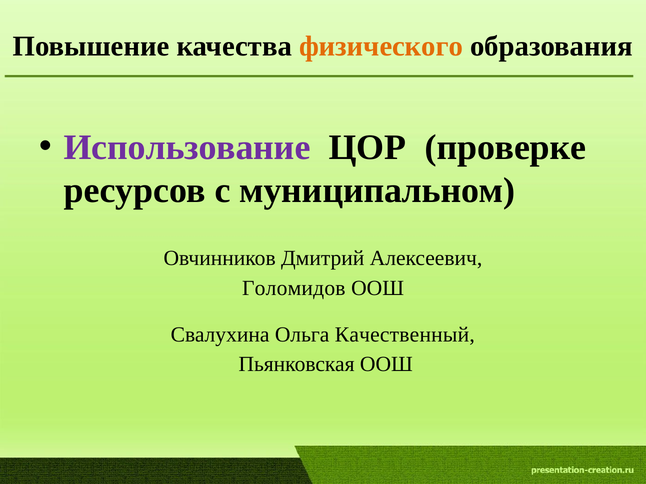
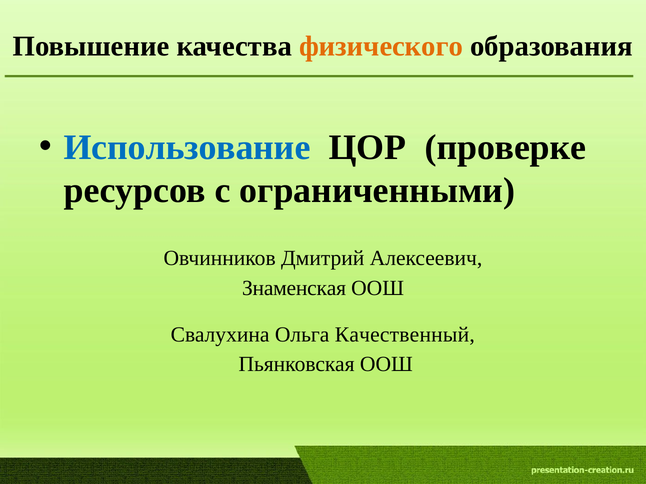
Использование colour: purple -> blue
муниципальном: муниципальном -> ограниченными
Голомидов: Голомидов -> Знаменская
